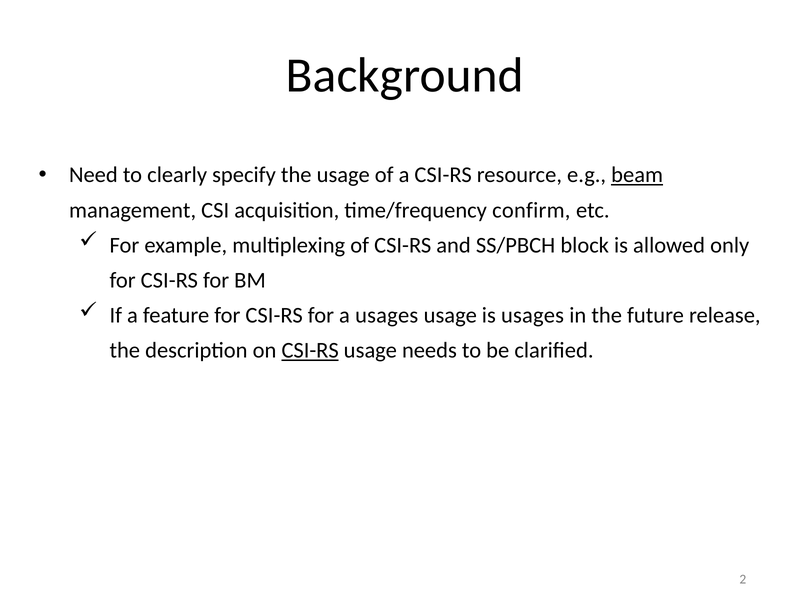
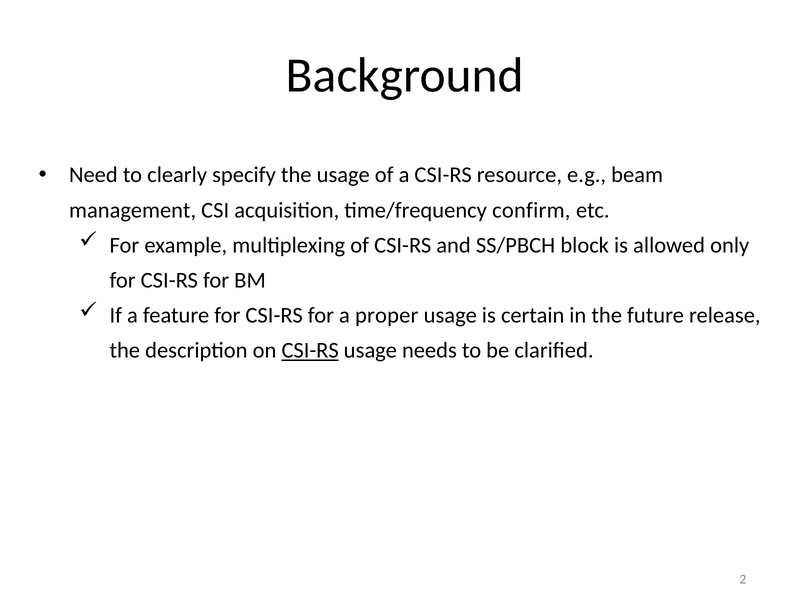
beam underline: present -> none
a usages: usages -> proper
is usages: usages -> certain
